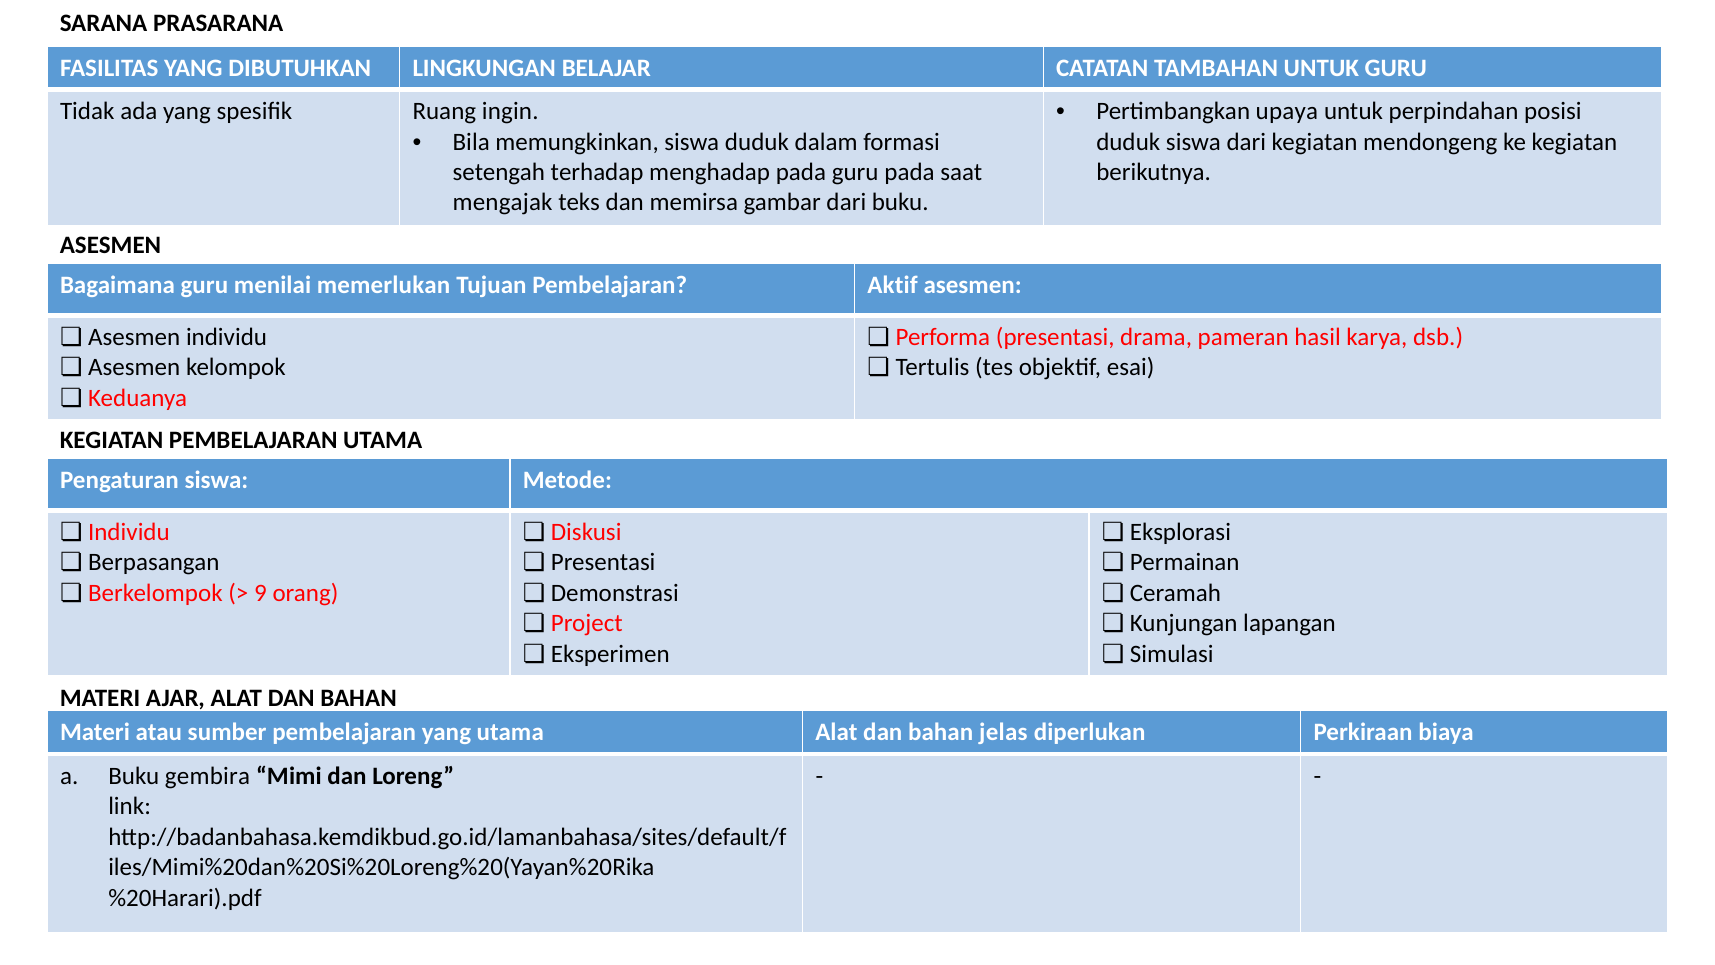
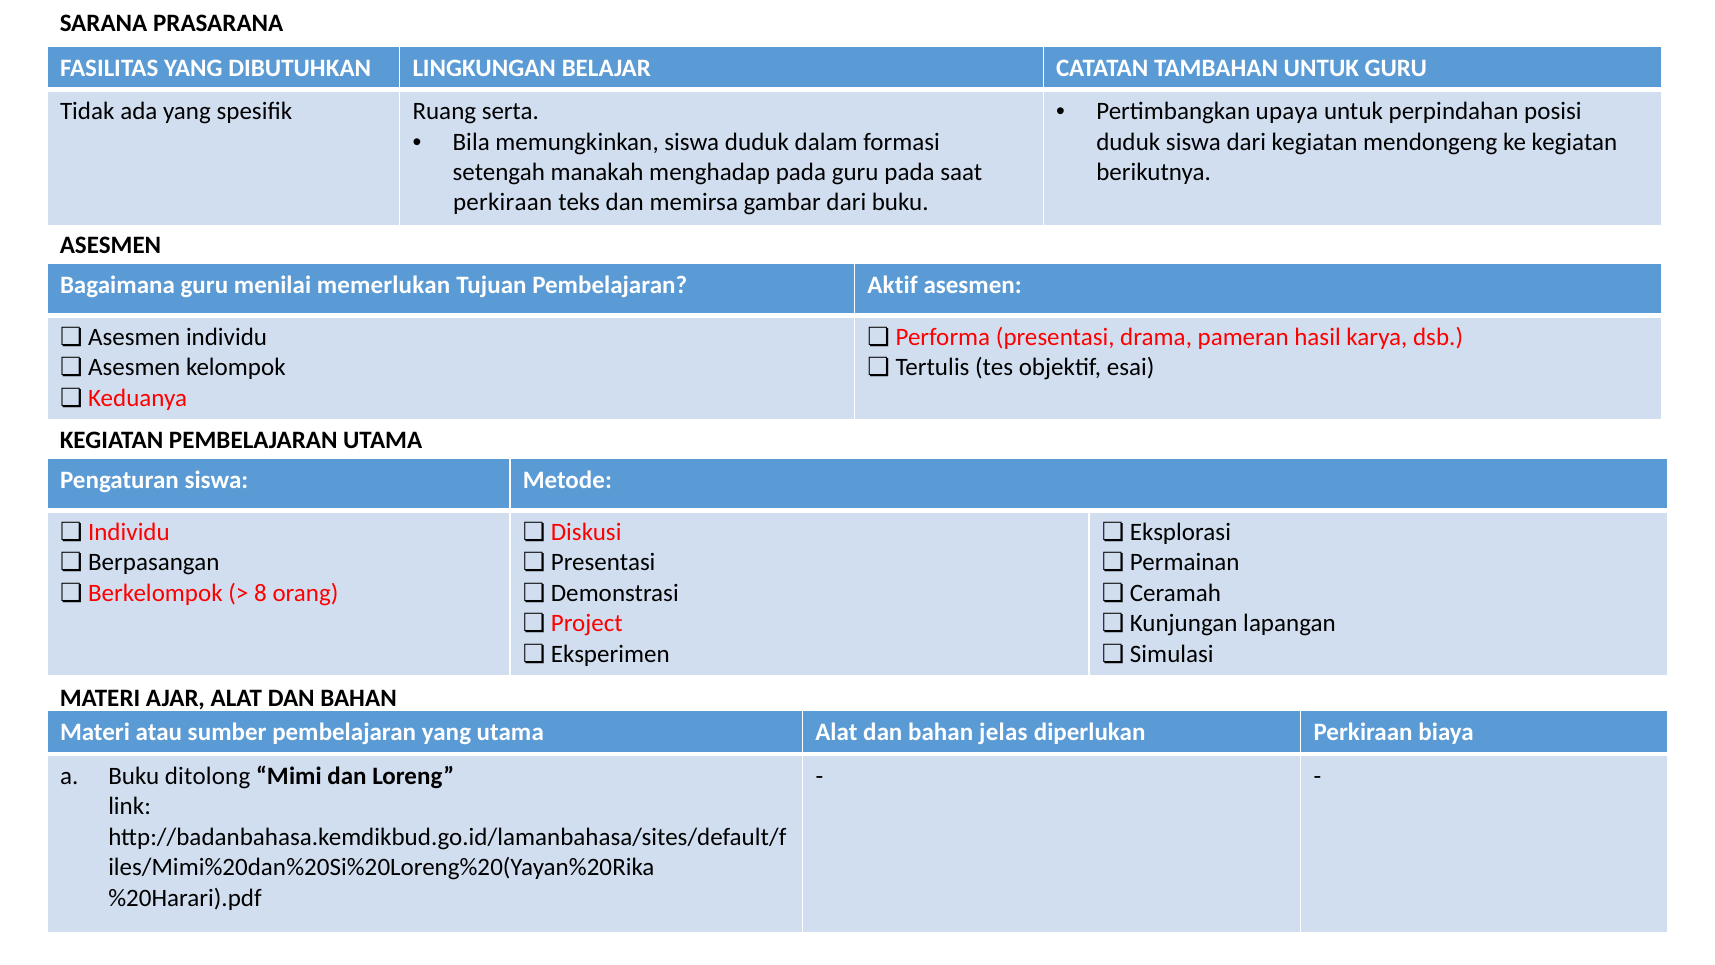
ingin: ingin -> serta
terhadap: terhadap -> manakah
mengajak at (503, 203): mengajak -> perkiraan
9: 9 -> 8
gembira: gembira -> ditolong
